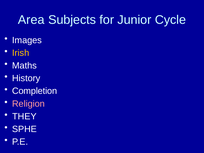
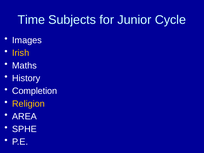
Area: Area -> Time
Religion colour: pink -> yellow
THEY: THEY -> AREA
